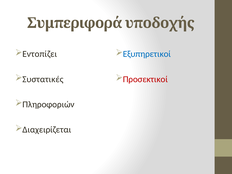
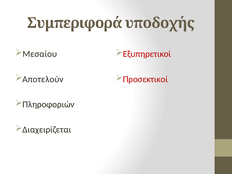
Εντοπίζει: Εντοπίζει -> Μεσαίου
Εξυπηρετικοί colour: blue -> red
Συστατικές: Συστατικές -> Αποτελούν
